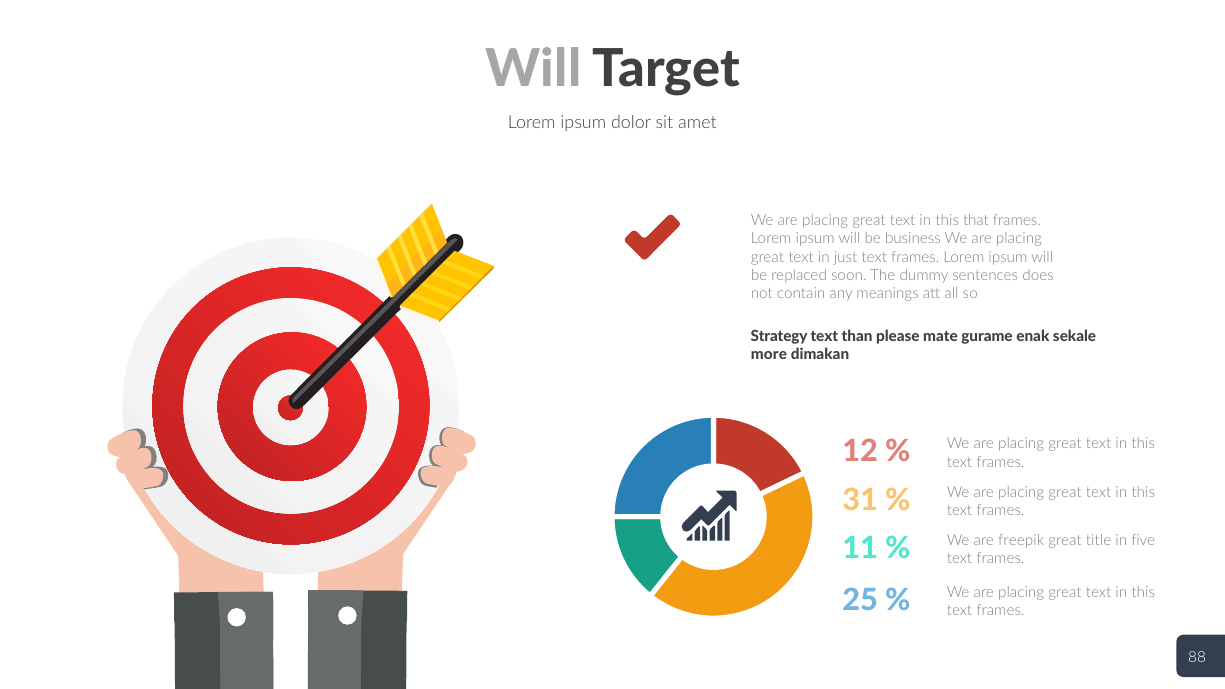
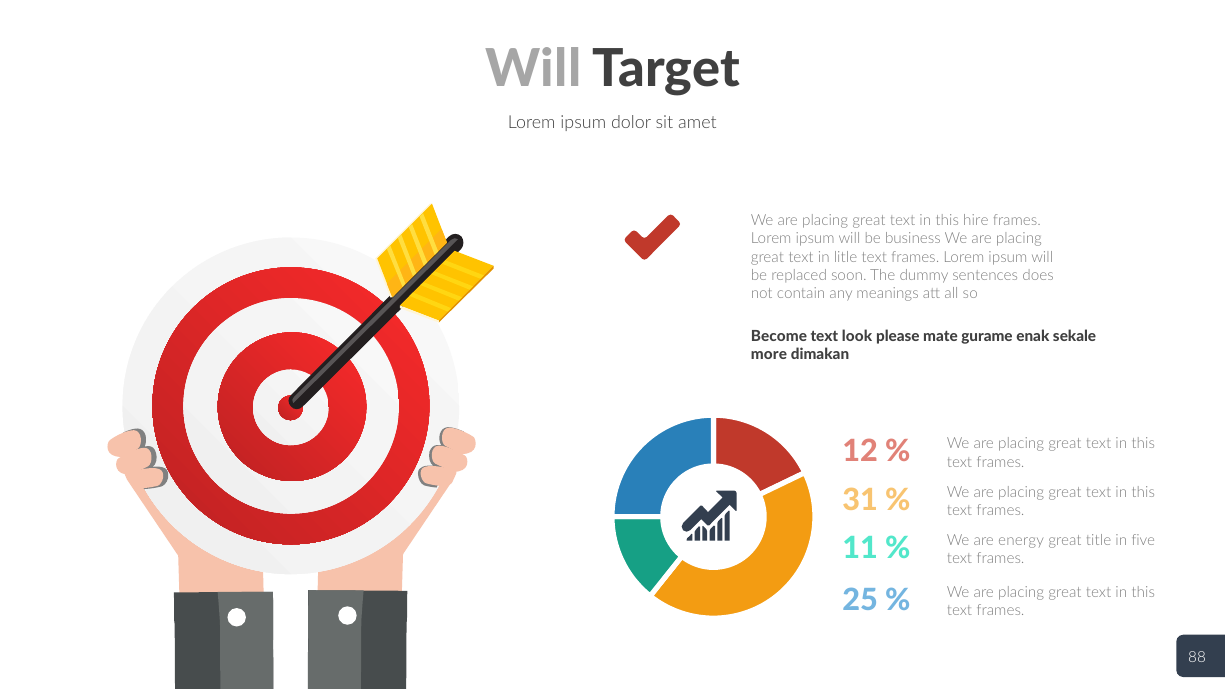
that: that -> hire
just: just -> litle
Strategy: Strategy -> Become
than: than -> look
freepik: freepik -> energy
